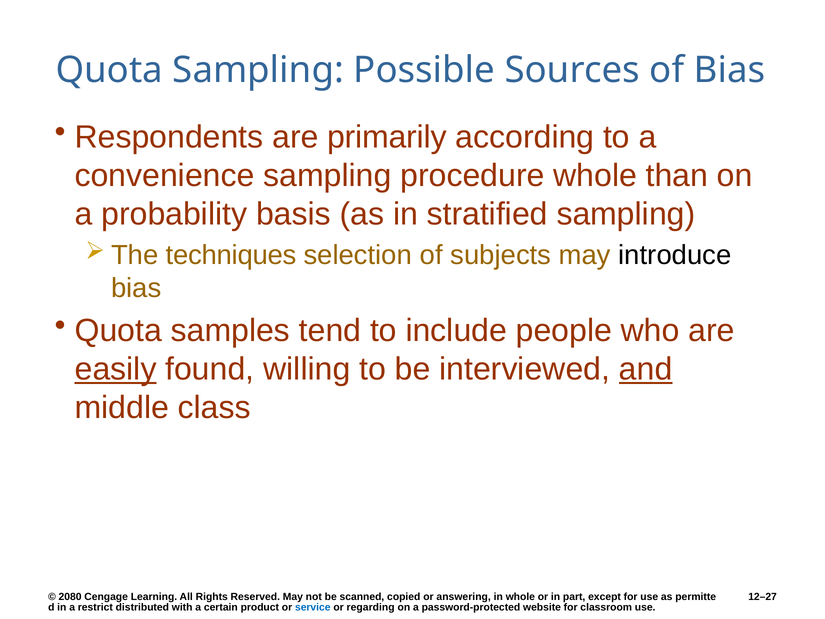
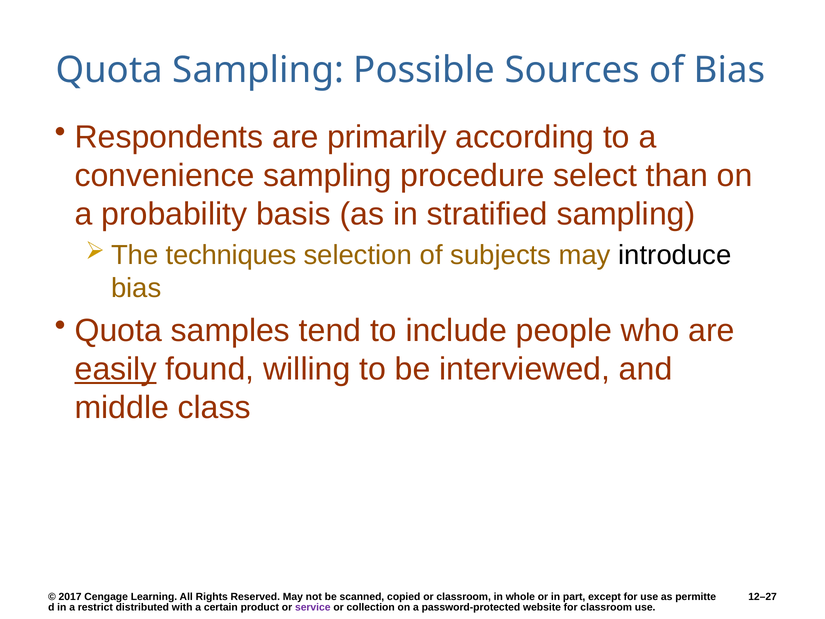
procedure whole: whole -> select
and underline: present -> none
2080: 2080 -> 2017
or answering: answering -> classroom
service colour: blue -> purple
regarding: regarding -> collection
